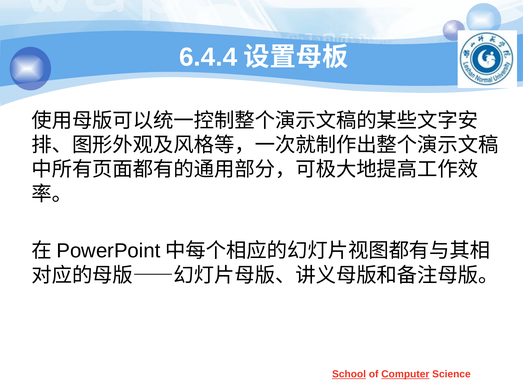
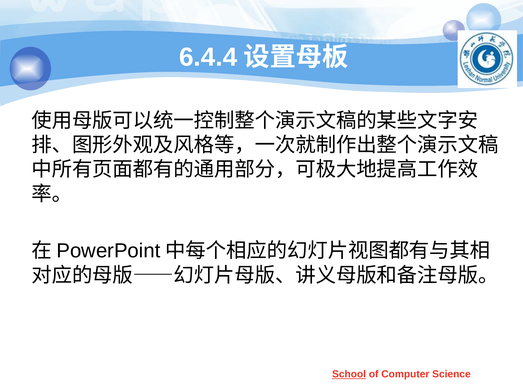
Computer underline: present -> none
